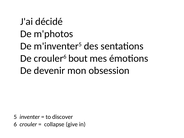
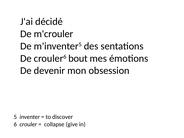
m'photos: m'photos -> m'crouler
